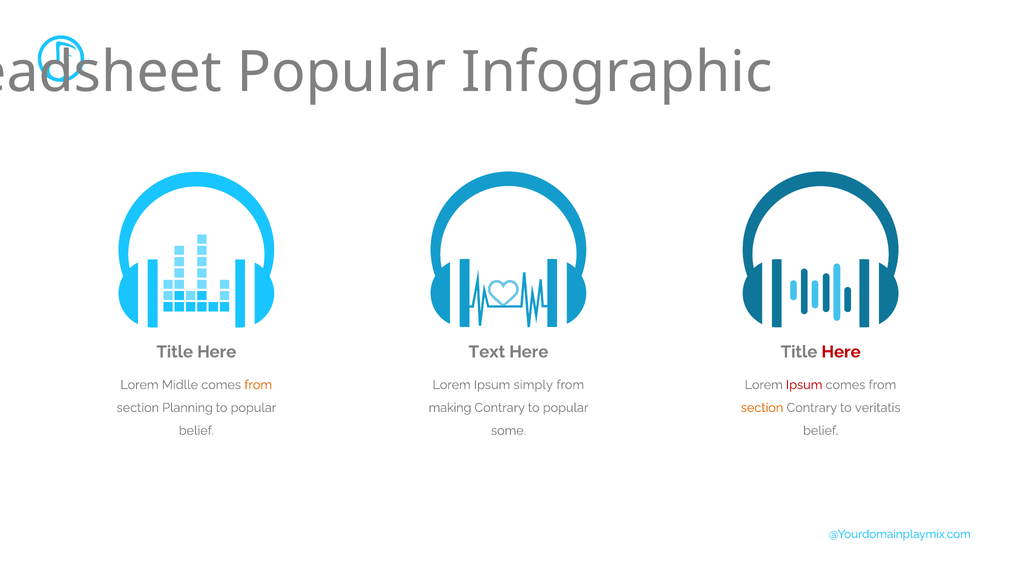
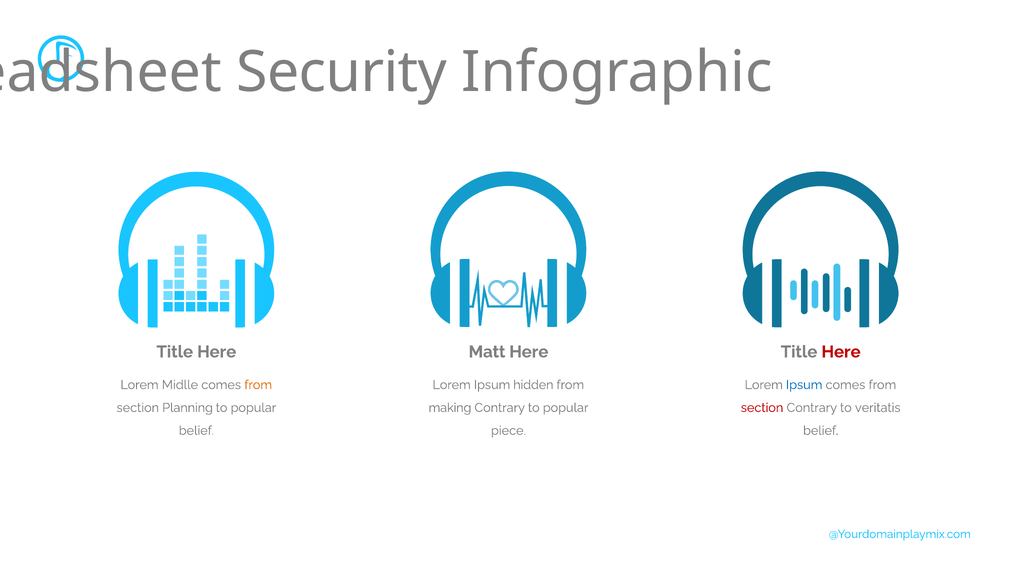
Popular at (341, 72): Popular -> Security
Text: Text -> Matt
simply: simply -> hidden
Ipsum at (804, 385) colour: red -> blue
section at (762, 408) colour: orange -> red
some: some -> piece
